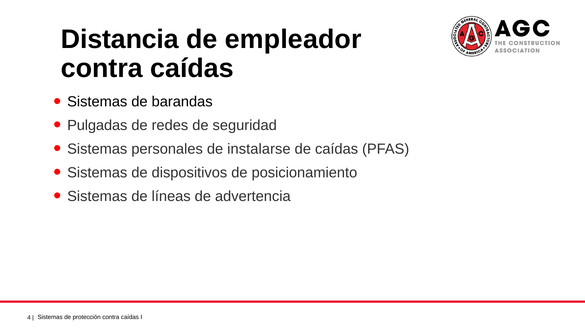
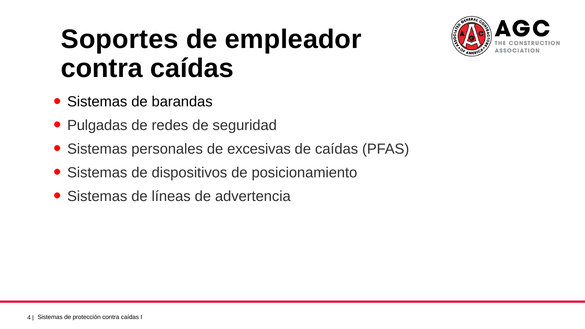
Distancia: Distancia -> Soportes
instalarse: instalarse -> excesivas
